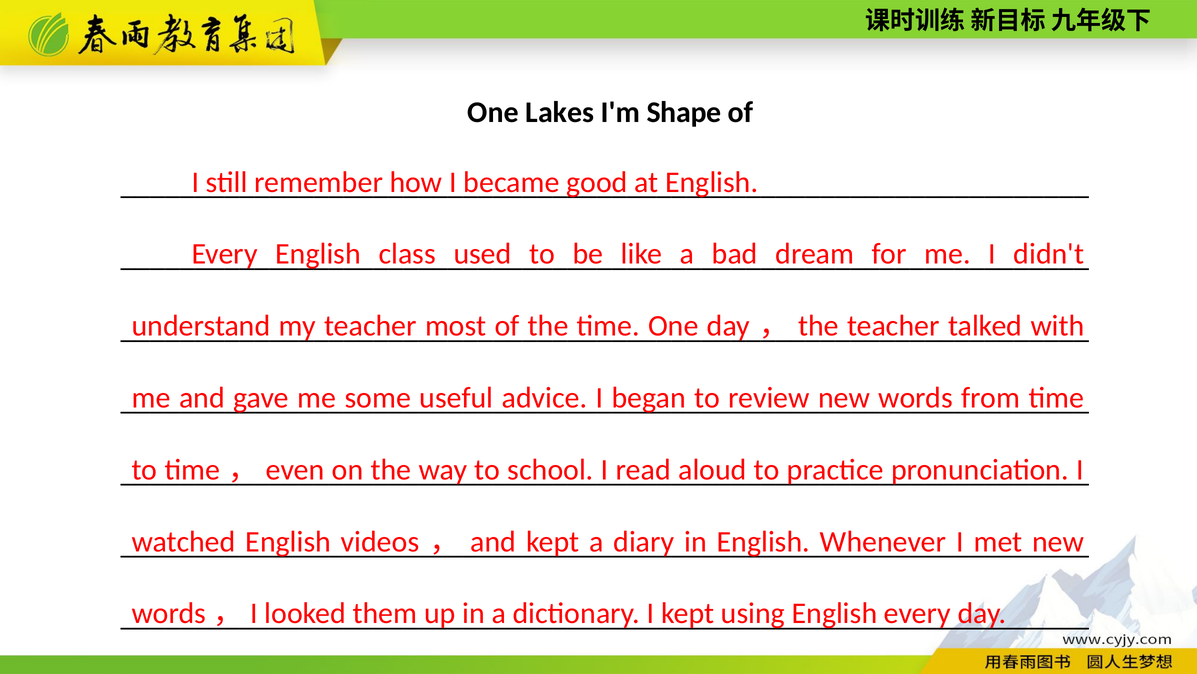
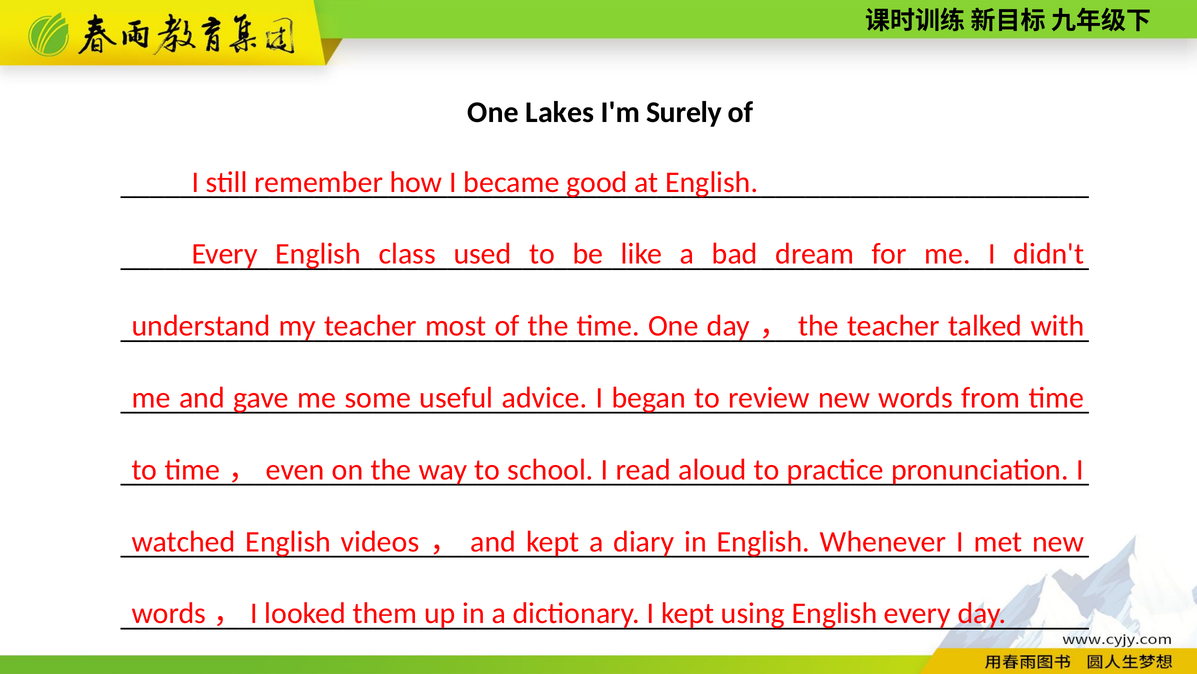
Shape: Shape -> Surely
